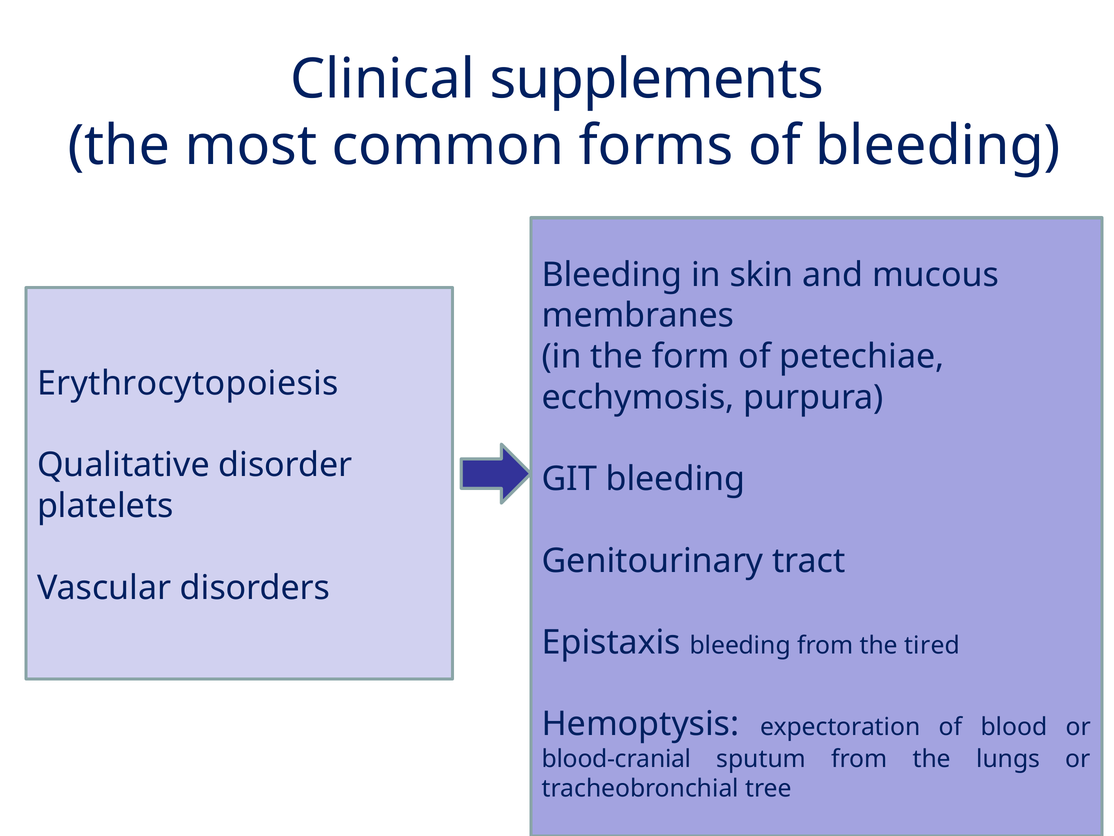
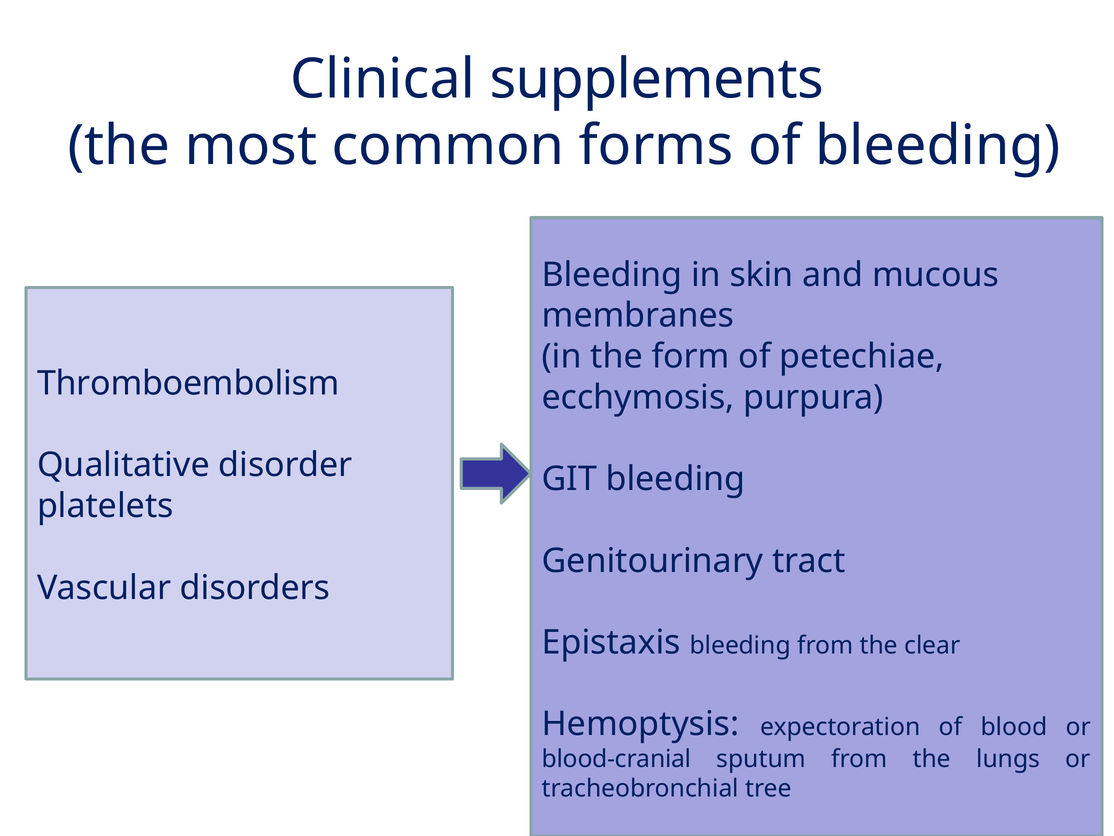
Erythrocytopoiesis: Erythrocytopoiesis -> Thromboembolism
tired: tired -> clear
